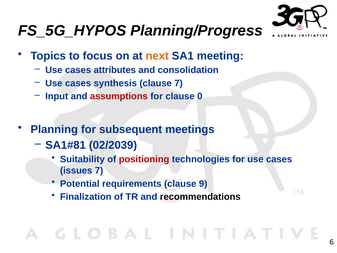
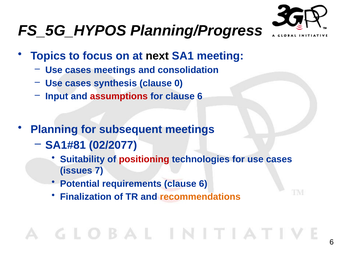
next colour: orange -> black
cases attributes: attributes -> meetings
clause 7: 7 -> 0
for clause 0: 0 -> 6
02/2039: 02/2039 -> 02/2077
requirements clause 9: 9 -> 6
recommendations colour: black -> orange
